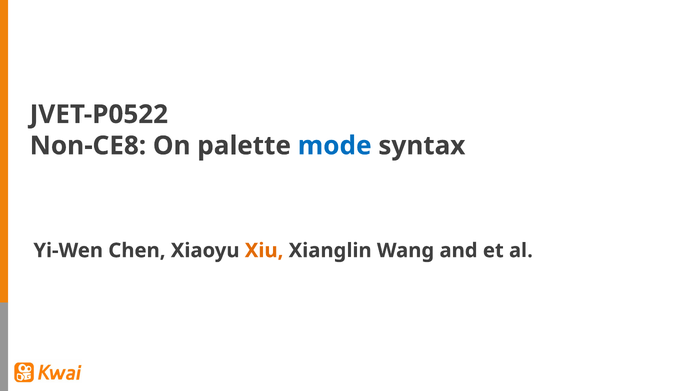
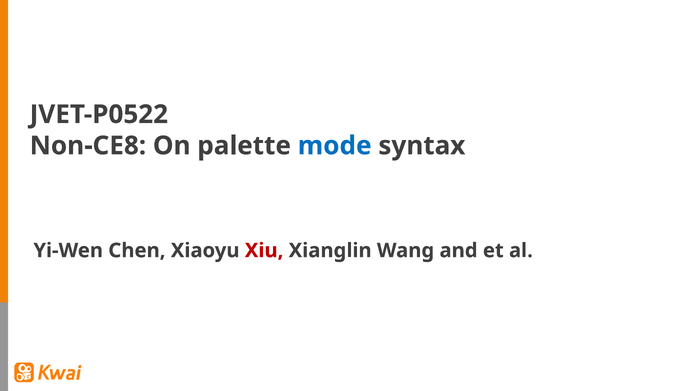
Xiu colour: orange -> red
